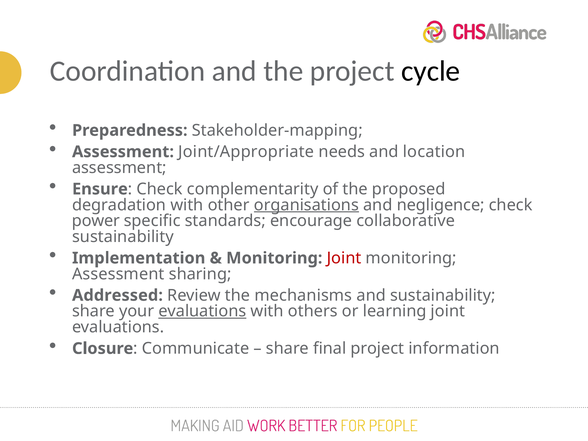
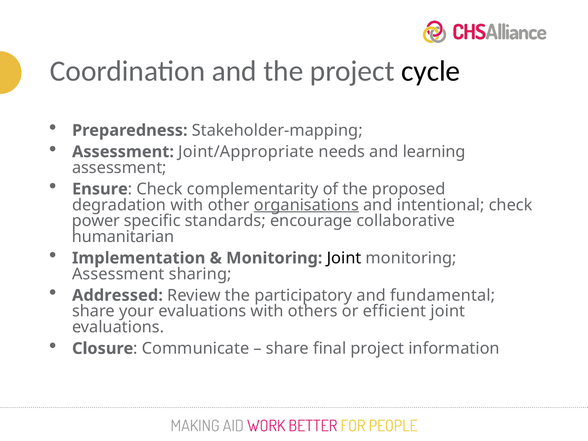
location: location -> learning
negligence: negligence -> intentional
sustainability at (123, 237): sustainability -> humanitarian
Joint at (344, 258) colour: red -> black
mechanisms: mechanisms -> participatory
and sustainability: sustainability -> fundamental
evaluations at (202, 311) underline: present -> none
learning: learning -> efficient
